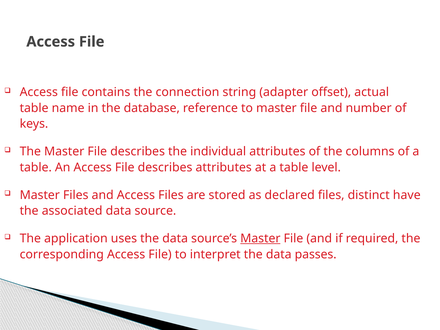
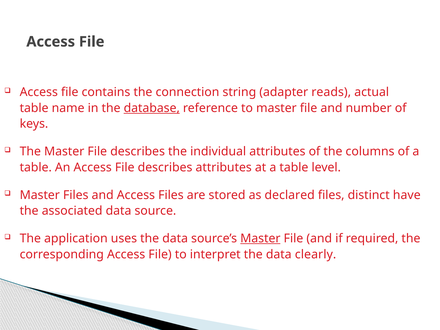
offset: offset -> reads
database underline: none -> present
passes: passes -> clearly
